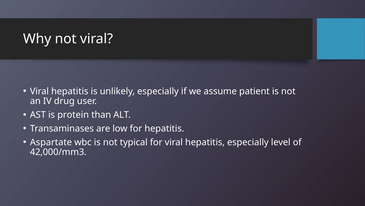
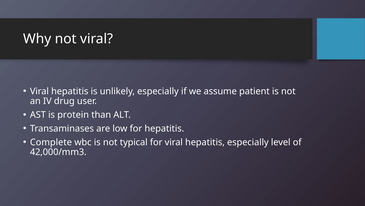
Aspartate: Aspartate -> Complete
